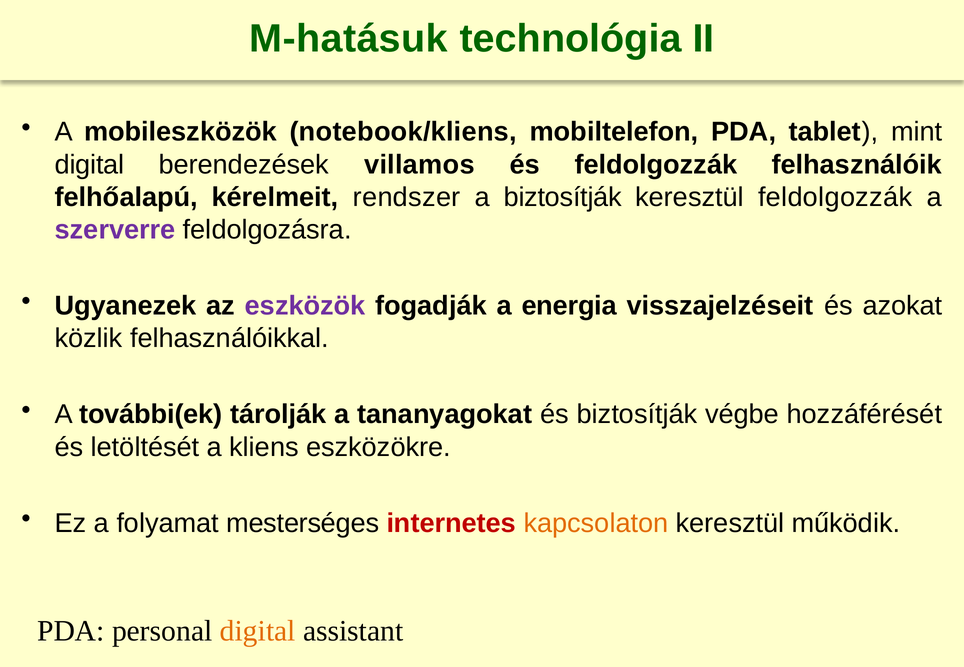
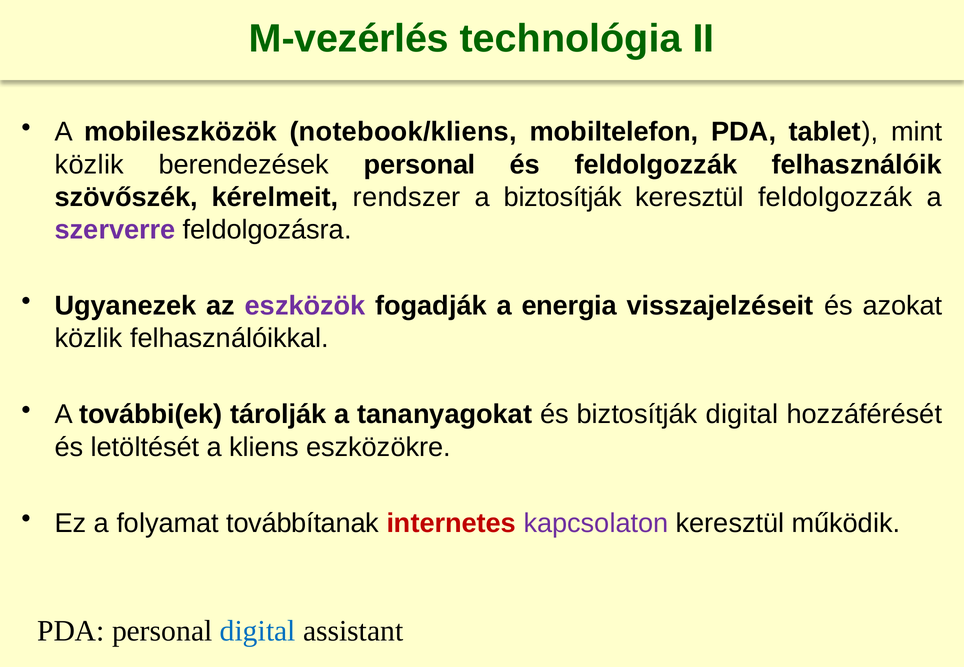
M-hatásuk: M-hatásuk -> M-vezérlés
digital at (90, 165): digital -> közlik
berendezések villamos: villamos -> personal
felhőalapú: felhőalapú -> szövőszék
biztosítják végbe: végbe -> digital
mesterséges: mesterséges -> továbbítanak
kapcsolaton colour: orange -> purple
digital at (258, 631) colour: orange -> blue
